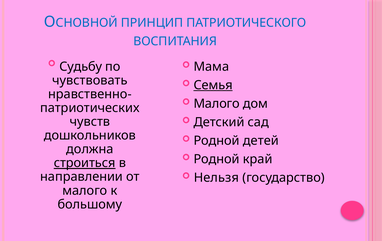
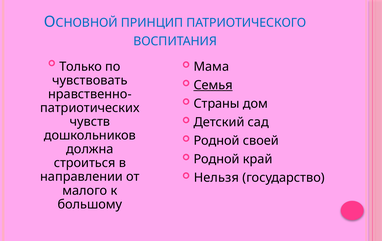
Судьбу: Судьбу -> Только
Малого at (217, 104): Малого -> Страны
детей: детей -> своей
строиться underline: present -> none
